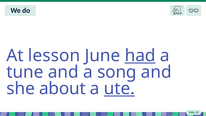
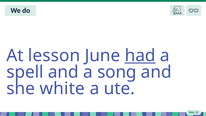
tune: tune -> spell
about: about -> white
ute underline: present -> none
